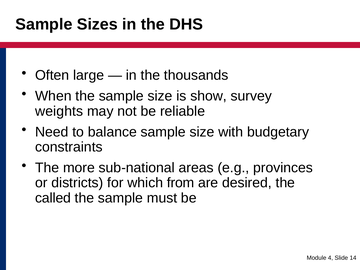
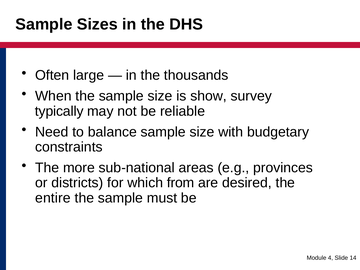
weights: weights -> typically
called: called -> entire
